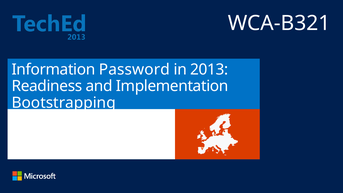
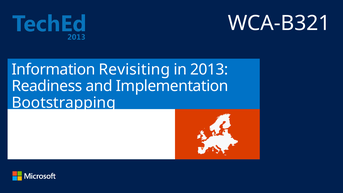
Password: Password -> Revisiting
